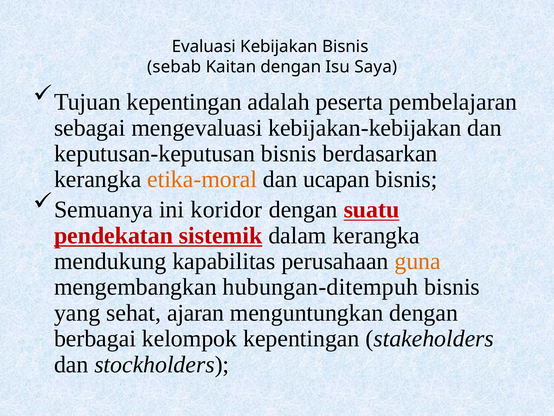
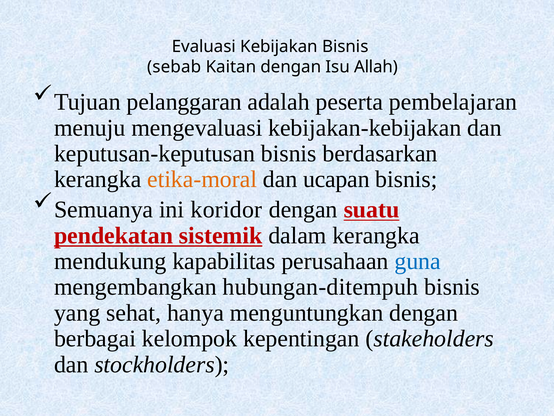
Saya: Saya -> Allah
Tujuan kepentingan: kepentingan -> pelanggaran
sebagai: sebagai -> menuju
guna colour: orange -> blue
ajaran: ajaran -> hanya
